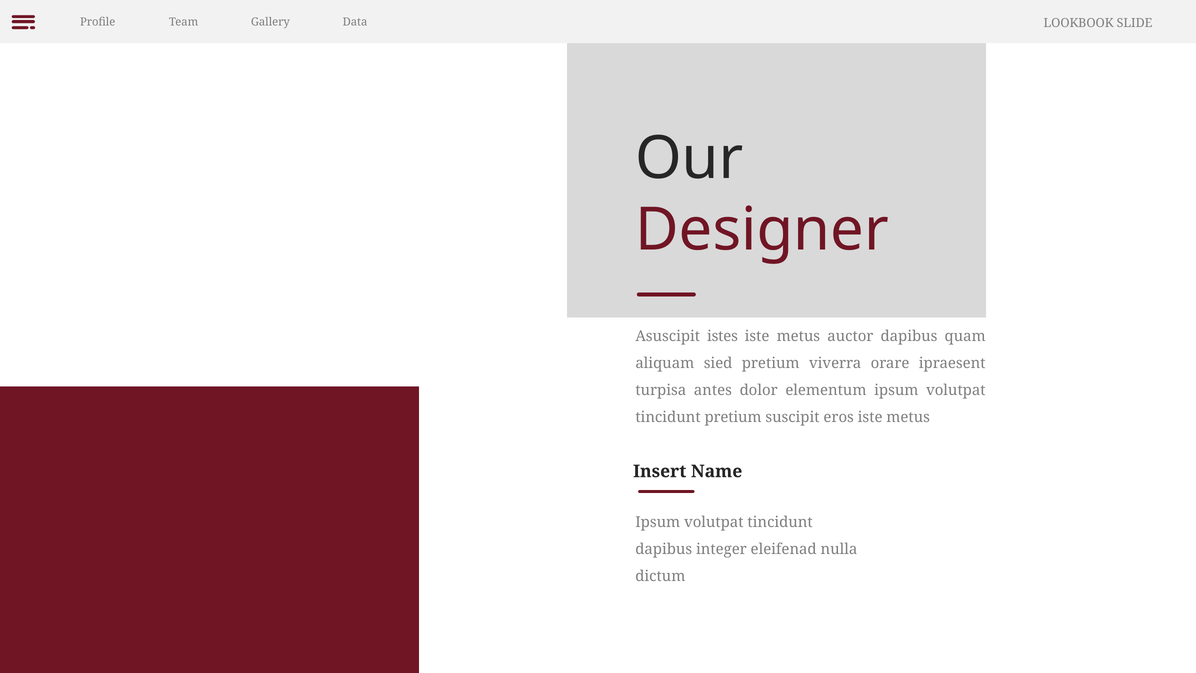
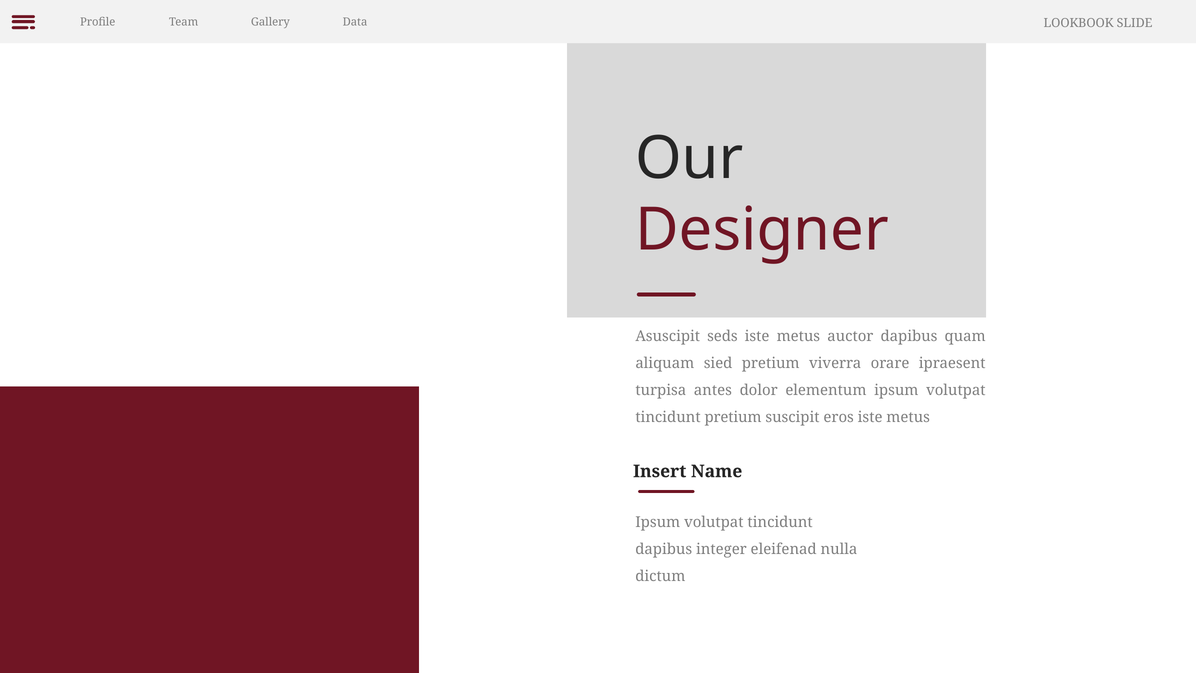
istes: istes -> seds
